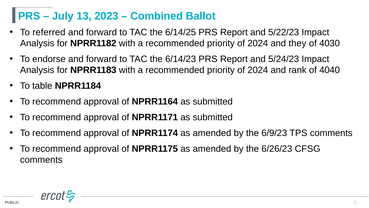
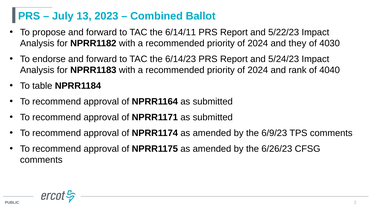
referred: referred -> propose
6/14/25: 6/14/25 -> 6/14/11
